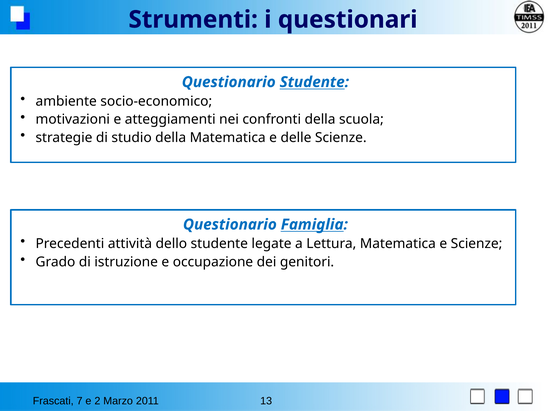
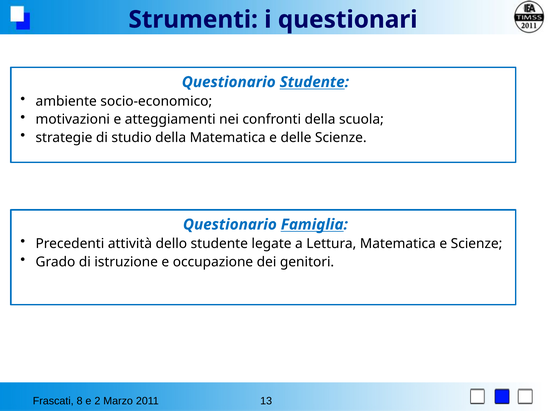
7: 7 -> 8
